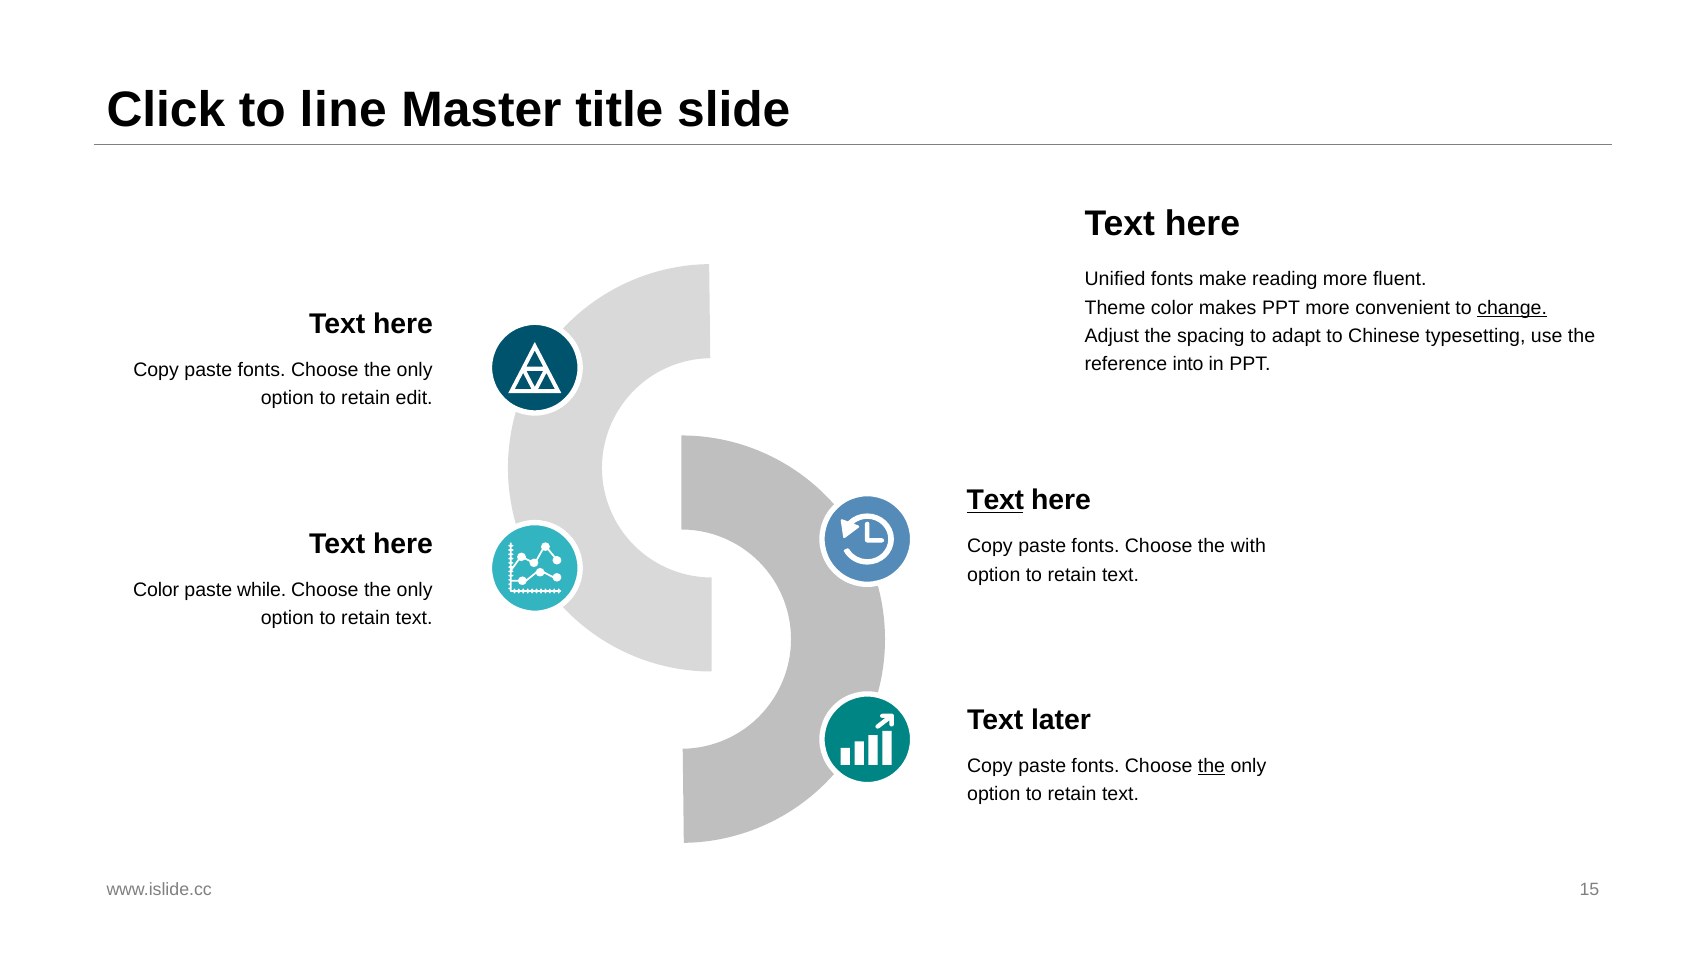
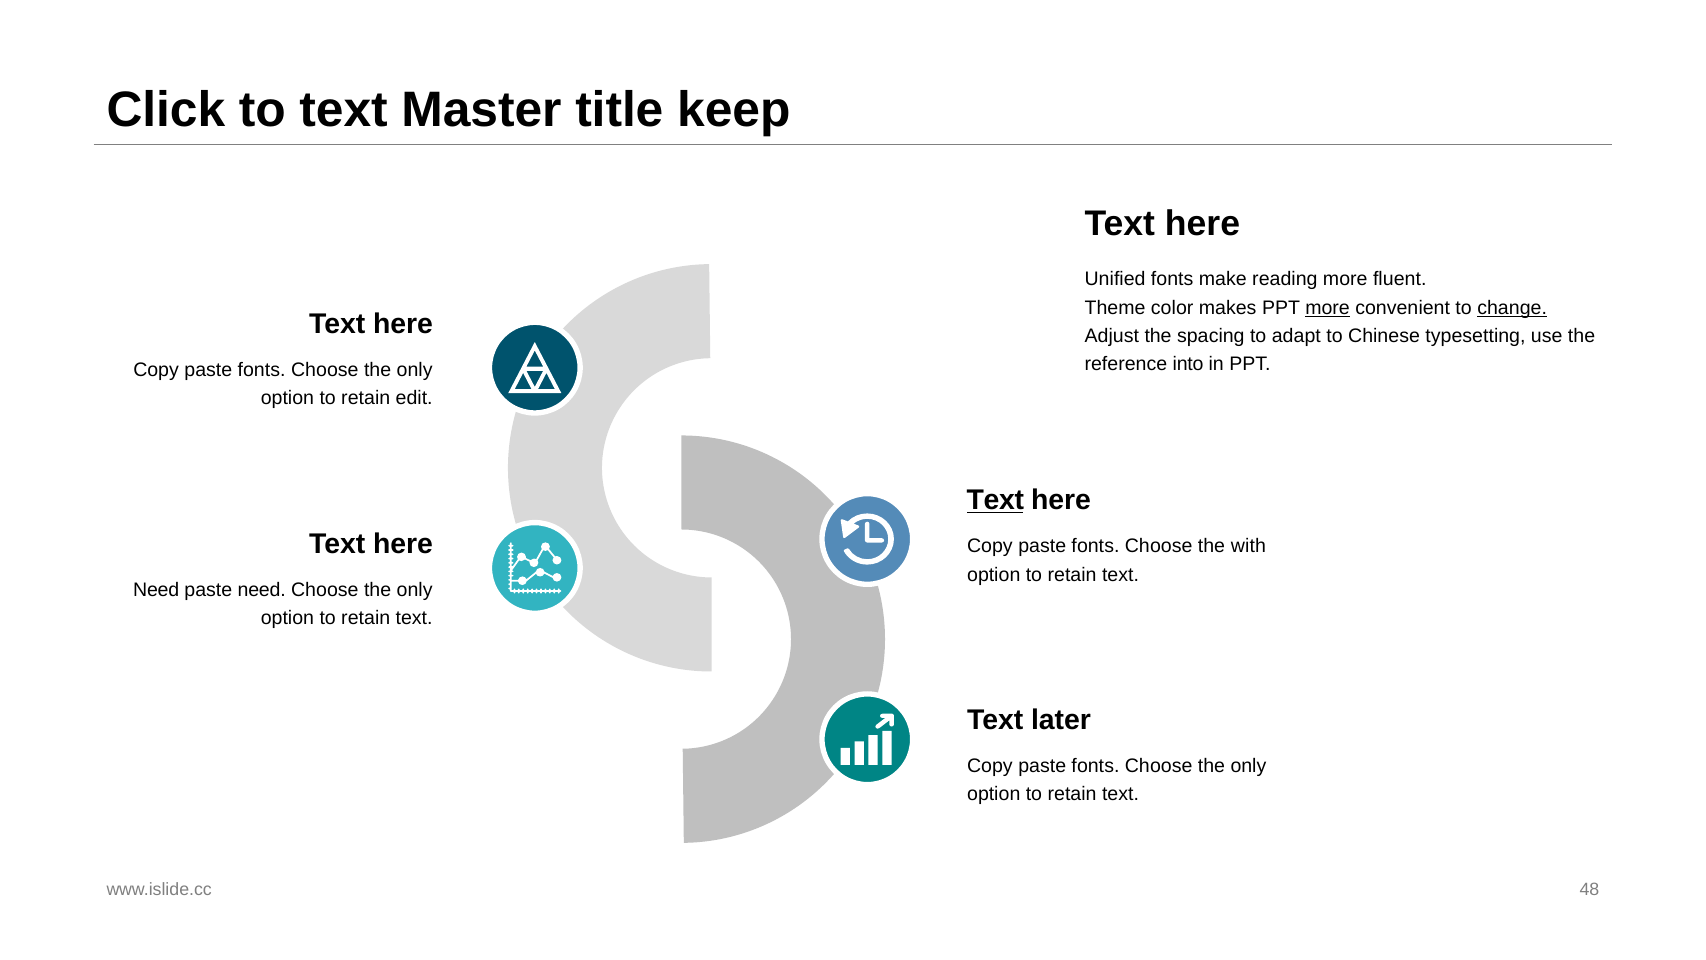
to line: line -> text
slide: slide -> keep
more at (1328, 308) underline: none -> present
Color at (156, 590): Color -> Need
paste while: while -> need
the at (1211, 765) underline: present -> none
15: 15 -> 48
